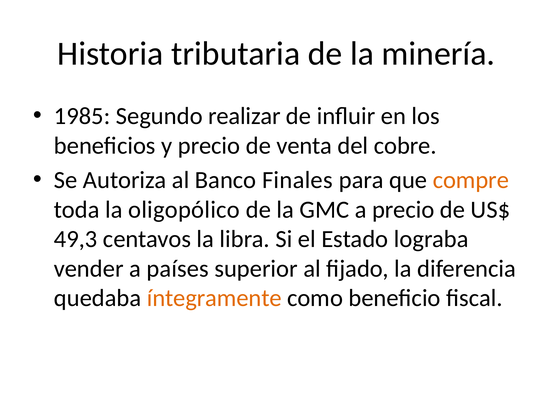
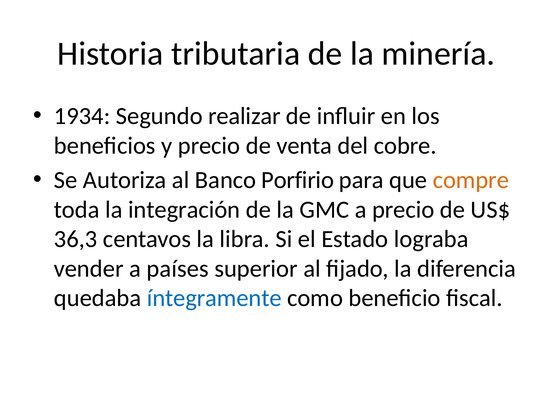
1985: 1985 -> 1934
Finales: Finales -> Porfirio
oligopólico: oligopólico -> integración
49,3: 49,3 -> 36,3
íntegramente colour: orange -> blue
